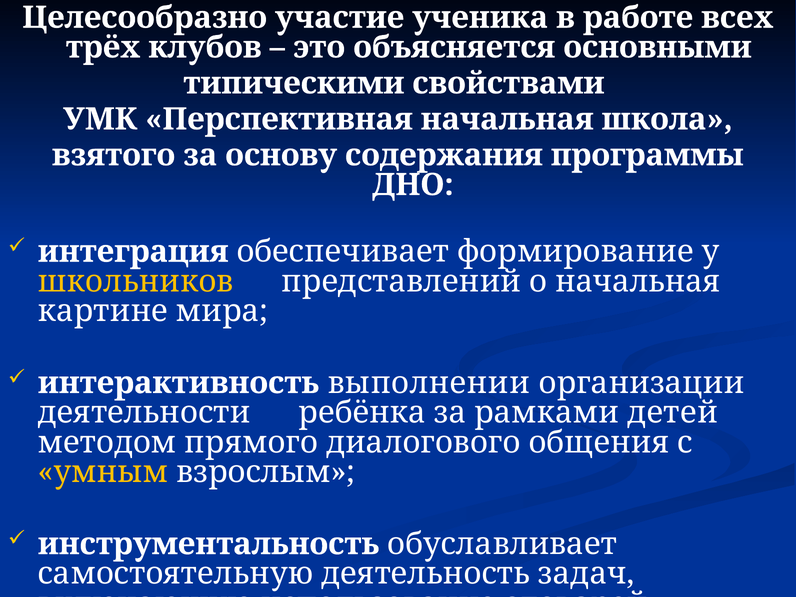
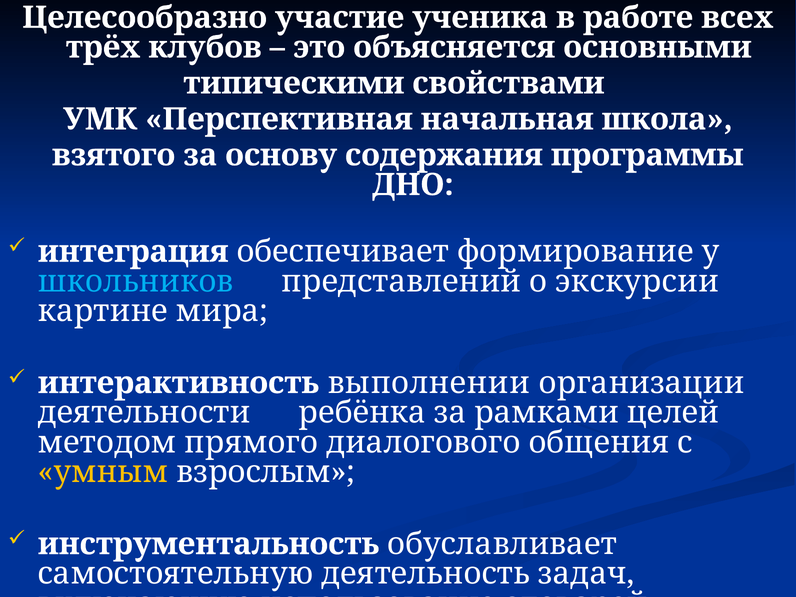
школьников colour: yellow -> light blue
о начальная: начальная -> экскурсии
детей: детей -> целей
